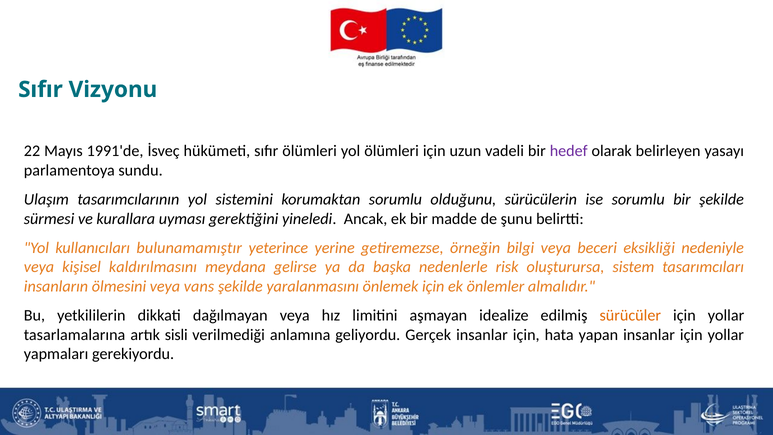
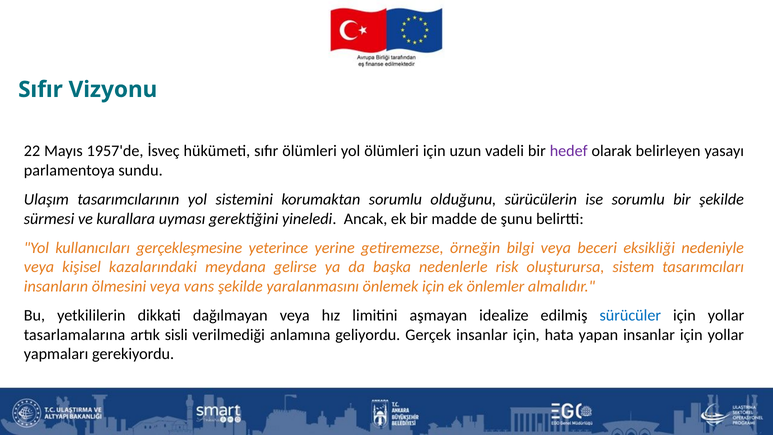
1991'de: 1991'de -> 1957'de
bulunamamıştır: bulunamamıştır -> gerçekleşmesine
kaldırılmasını: kaldırılmasını -> kazalarındaki
sürücüler colour: orange -> blue
